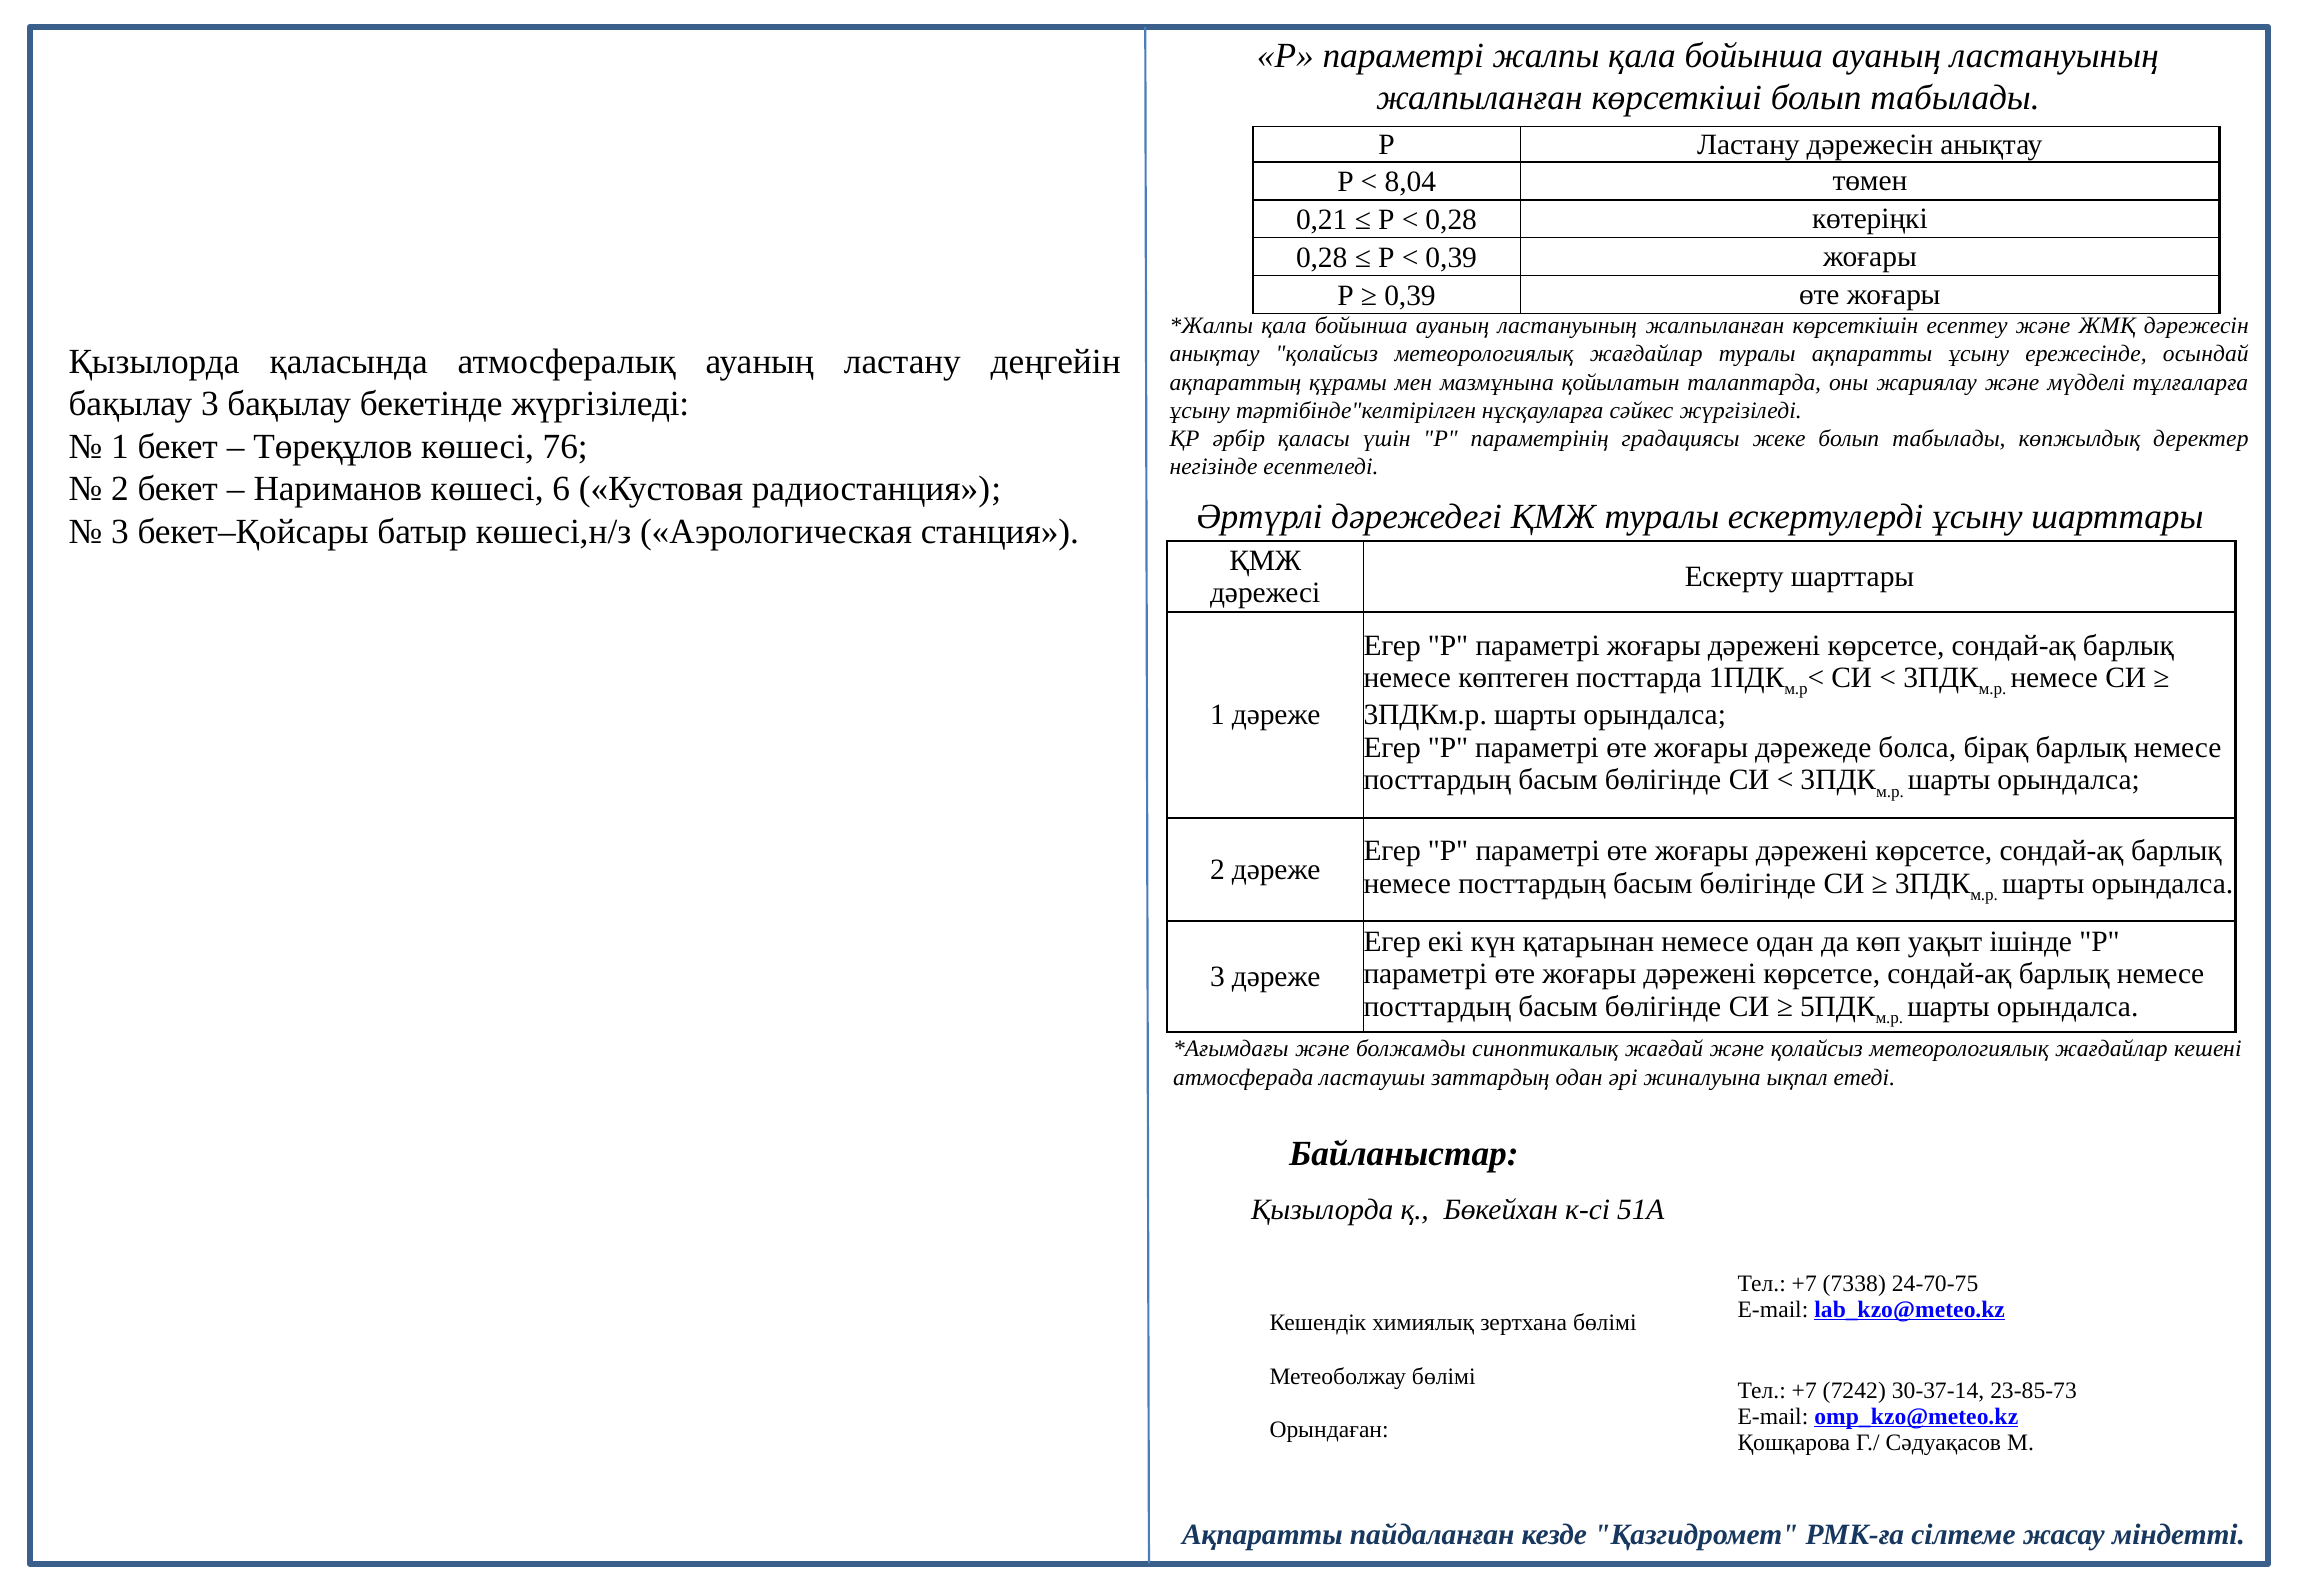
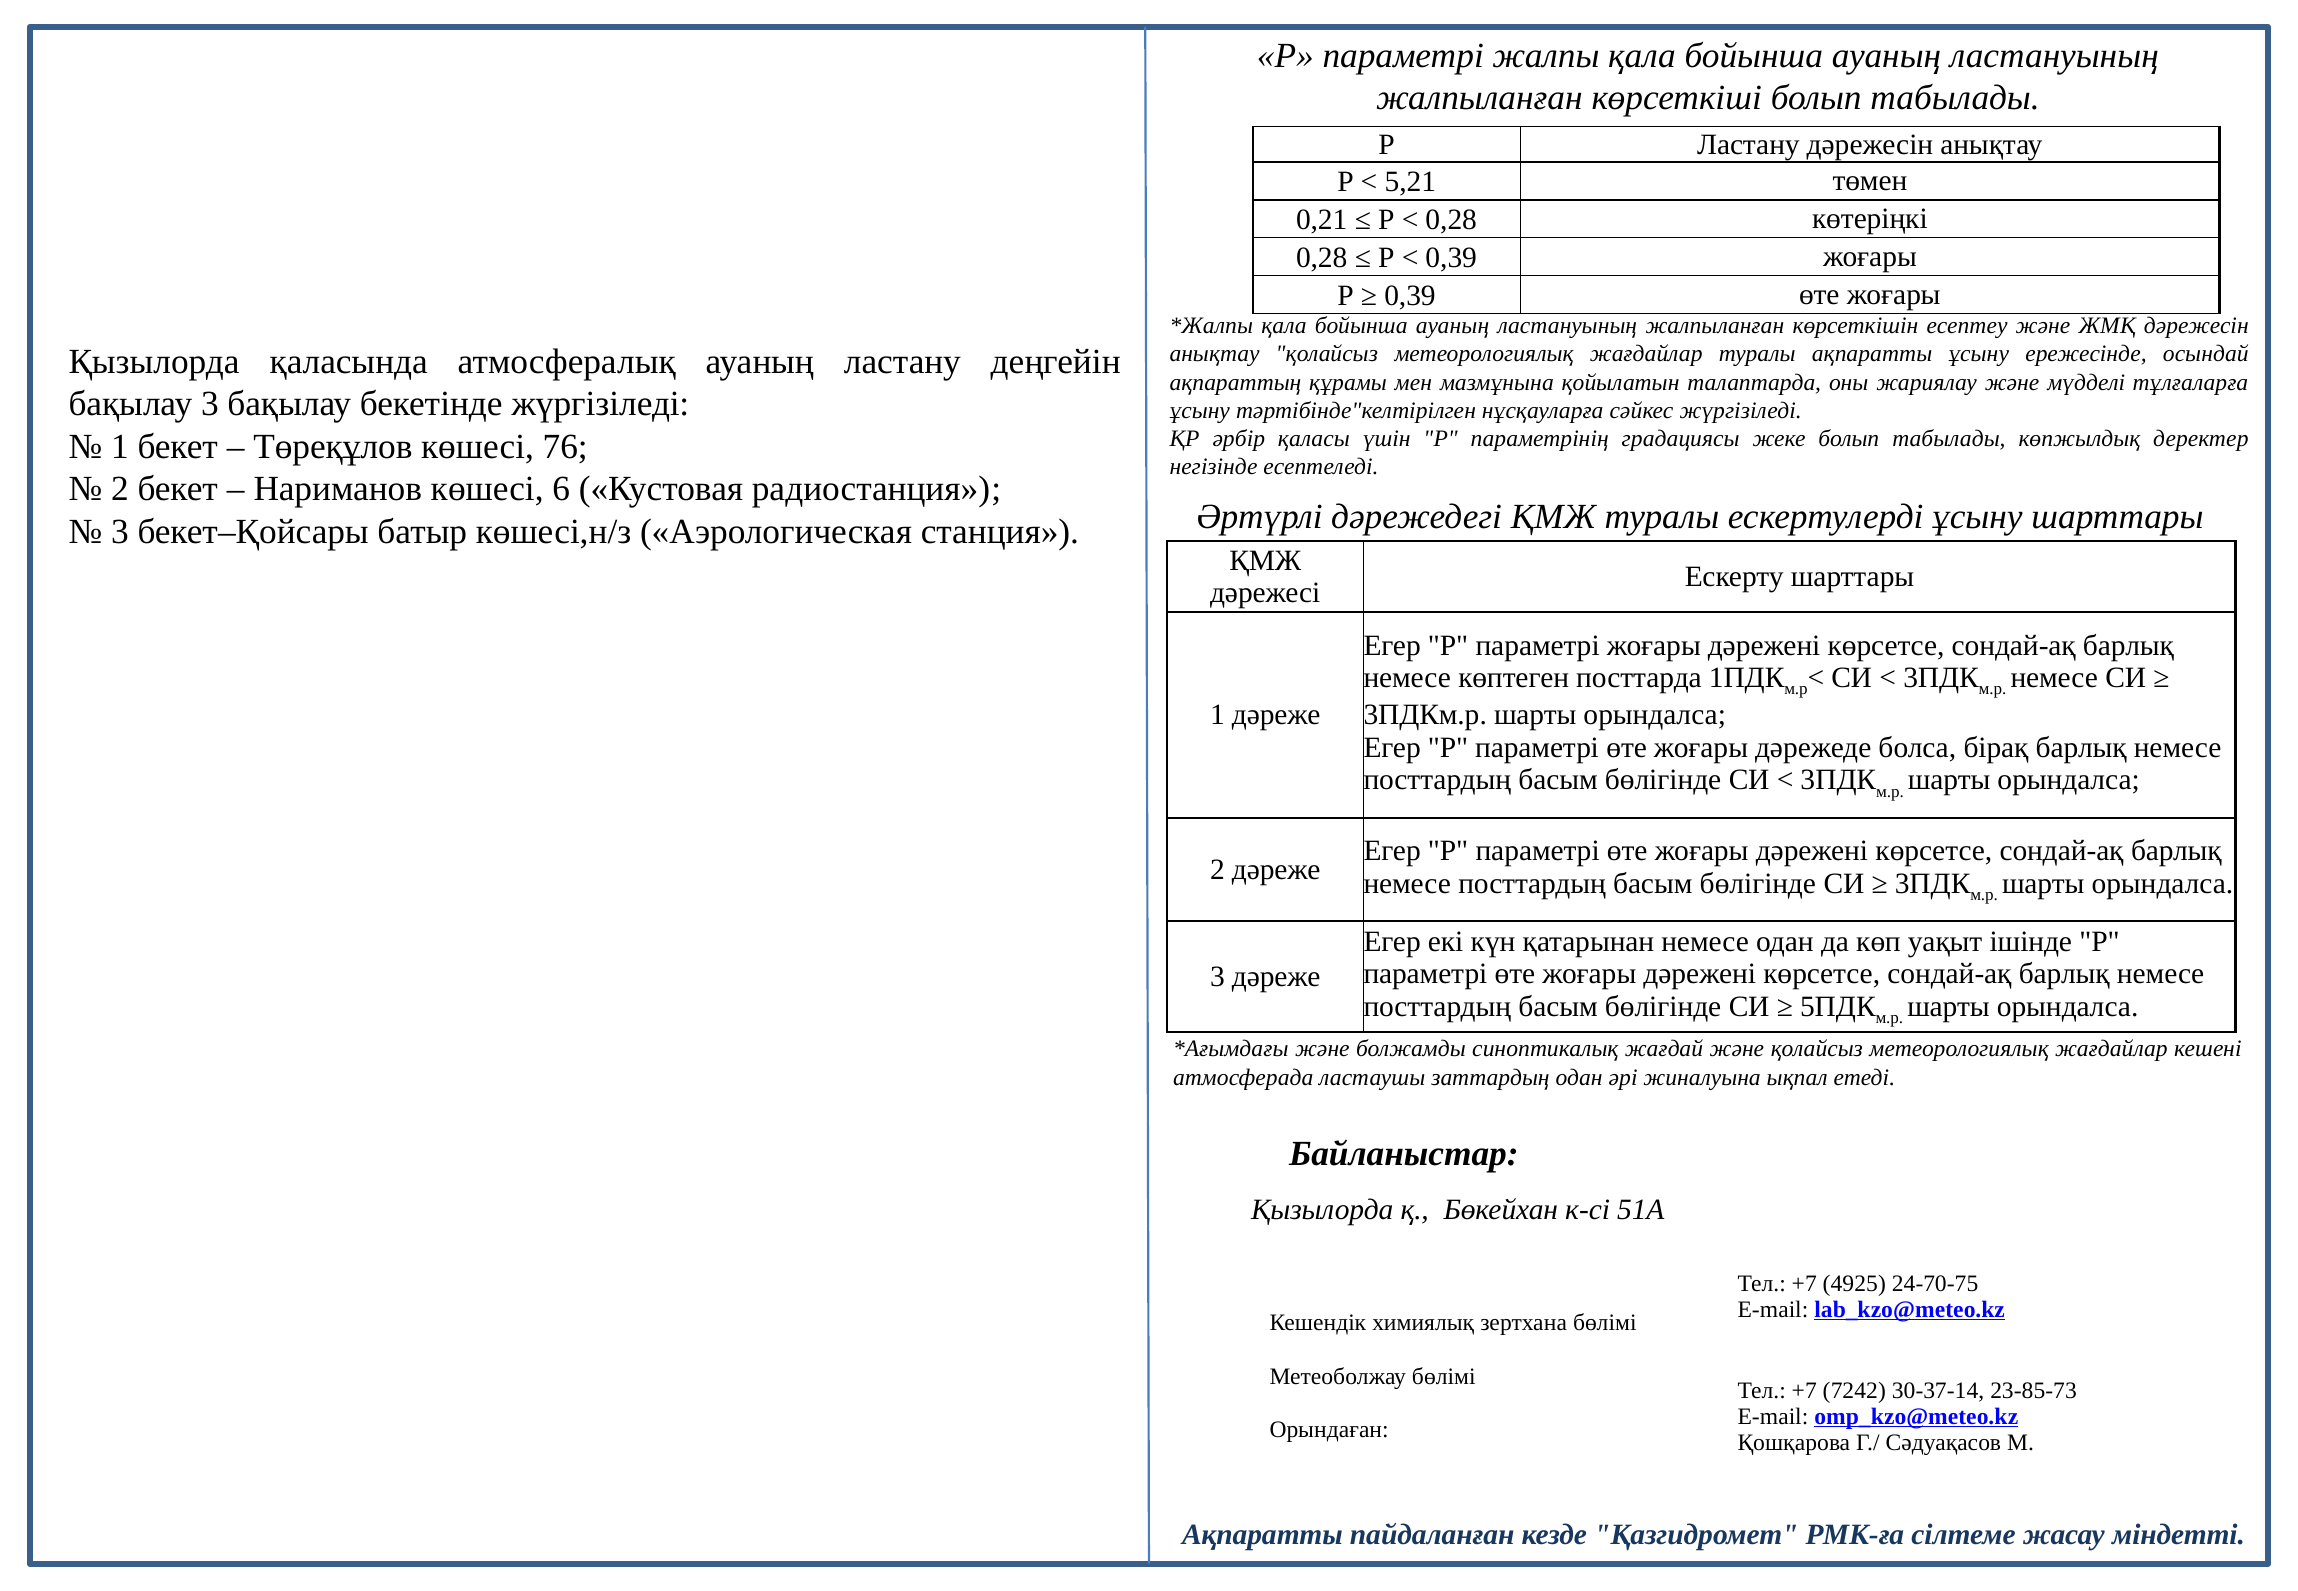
8,04: 8,04 -> 5,21
7338: 7338 -> 4925
